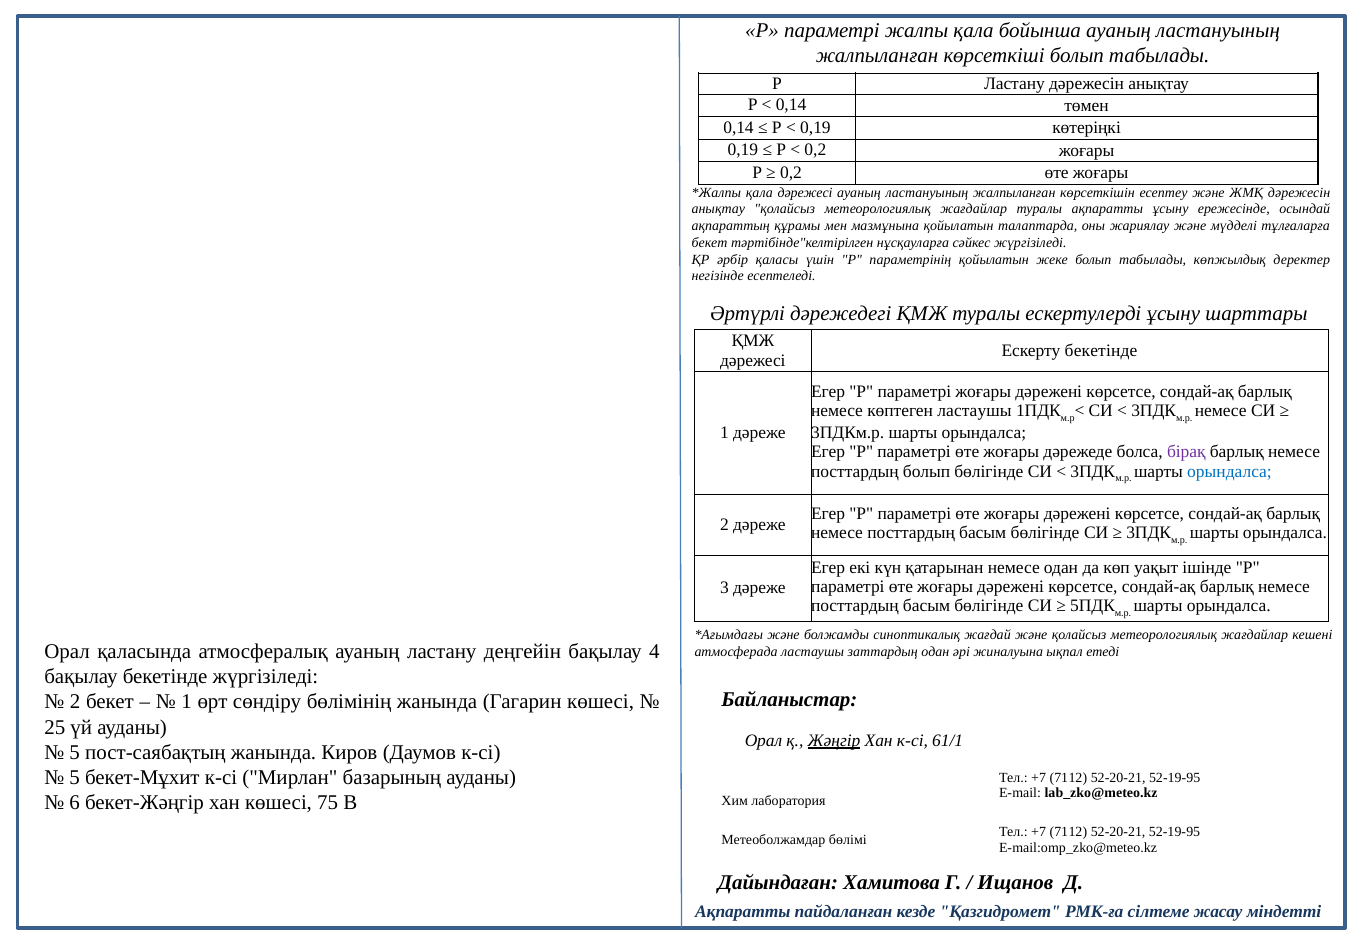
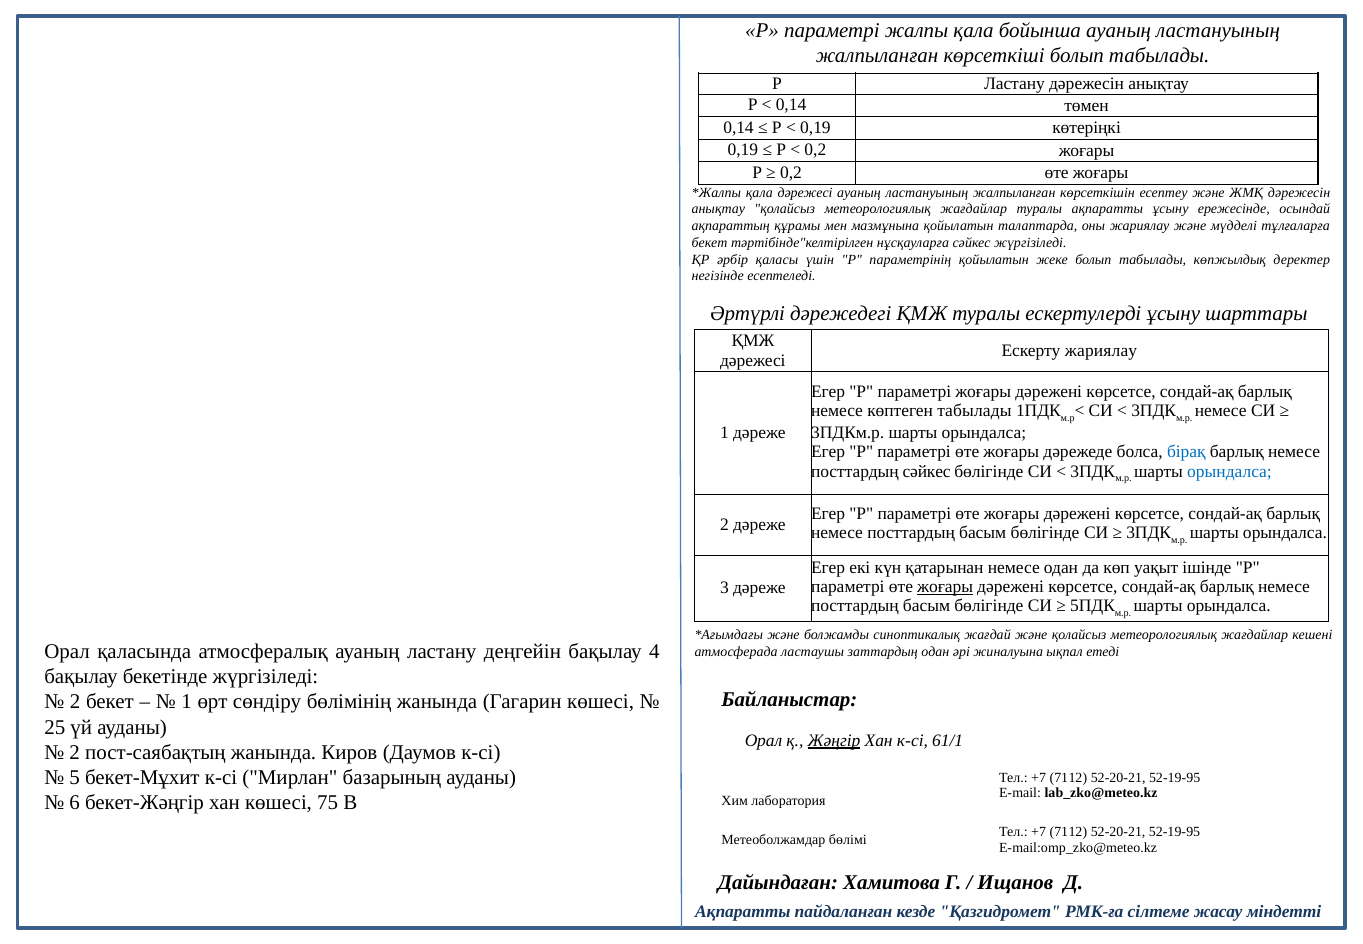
Ескерту бекетінде: бекетінде -> жариялау
көптеген ластаушы: ластаушы -> табылады
бірақ colour: purple -> blue
посттардың болып: болып -> сәйкес
жоғары at (945, 586) underline: none -> present
5 at (75, 752): 5 -> 2
